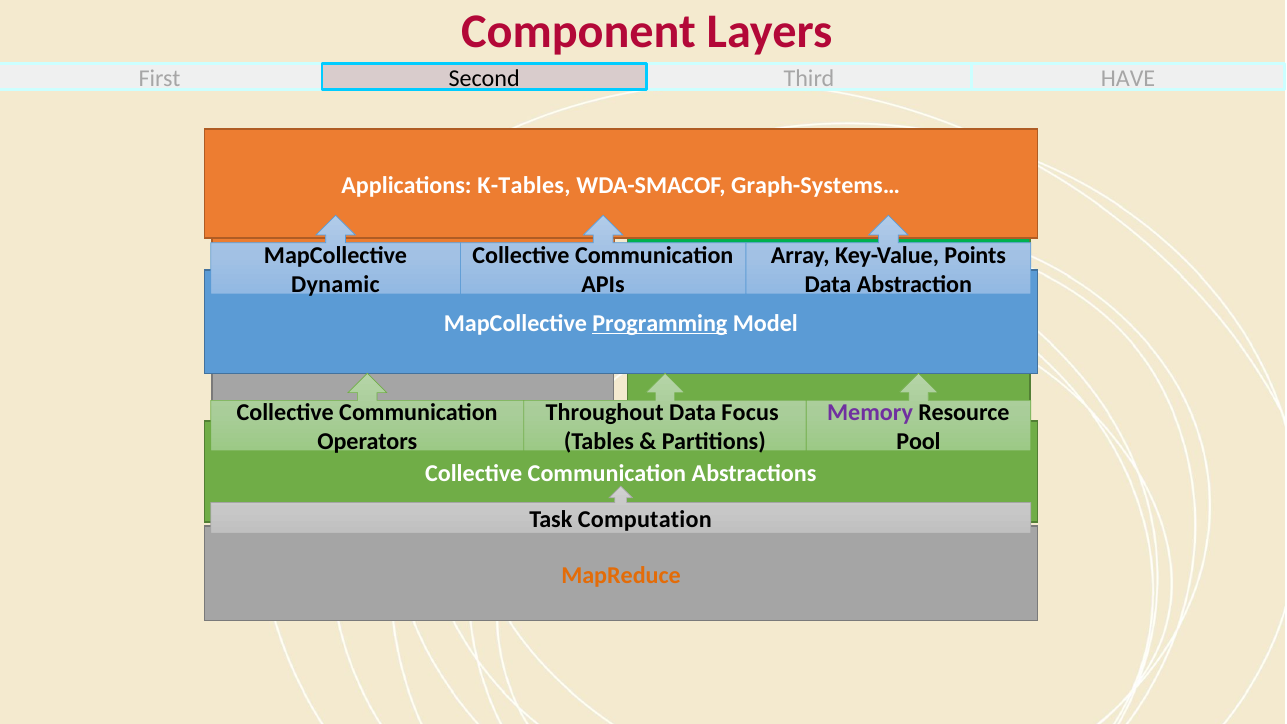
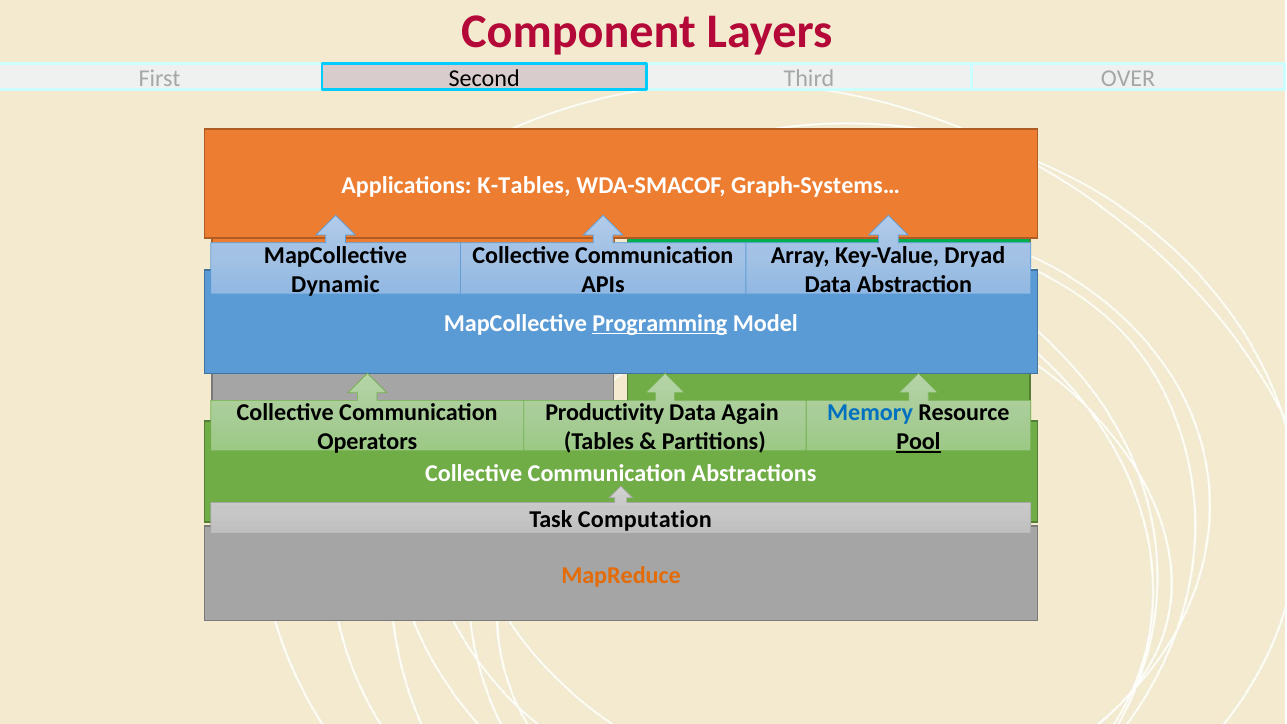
HAVE: HAVE -> OVER
Points: Points -> Dryad
Throughout: Throughout -> Productivity
Focus: Focus -> Again
Memory colour: purple -> blue
Pool underline: none -> present
